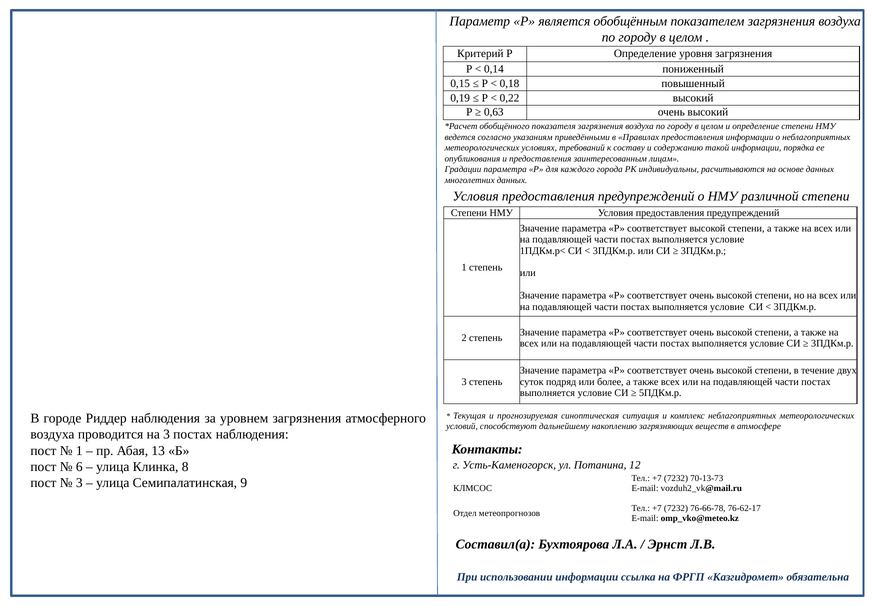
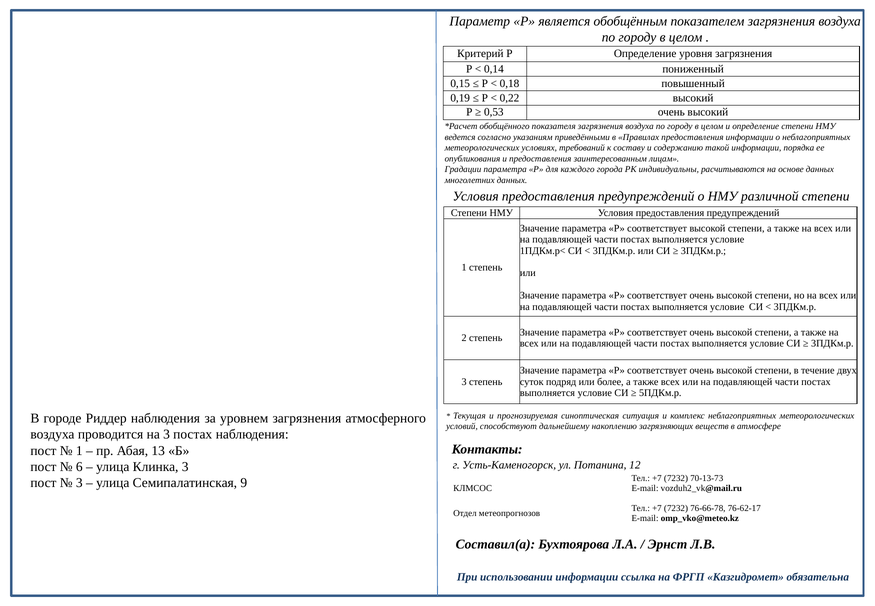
0,63: 0,63 -> 0,53
Клинка 8: 8 -> 3
